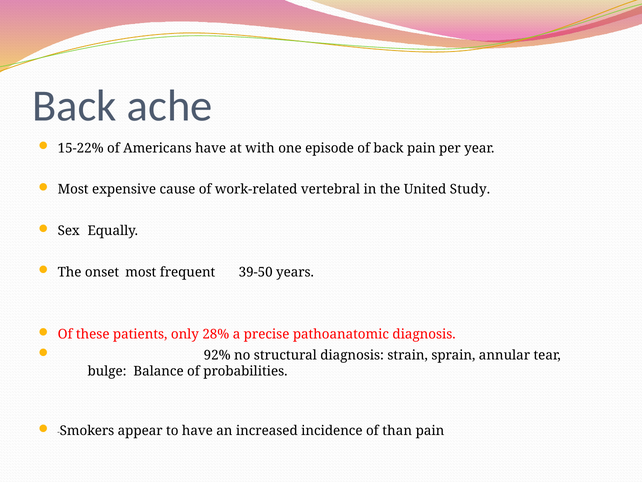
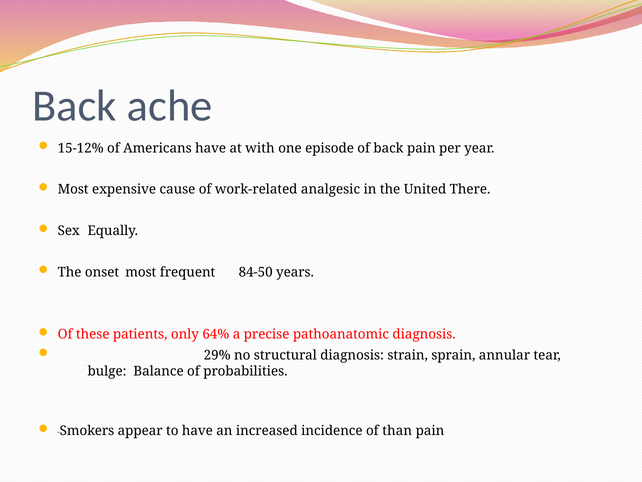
15-22%: 15-22% -> 15-12%
vertebral: vertebral -> analgesic
Study: Study -> There
39-50: 39-50 -> 84-50
28%: 28% -> 64%
92%: 92% -> 29%
